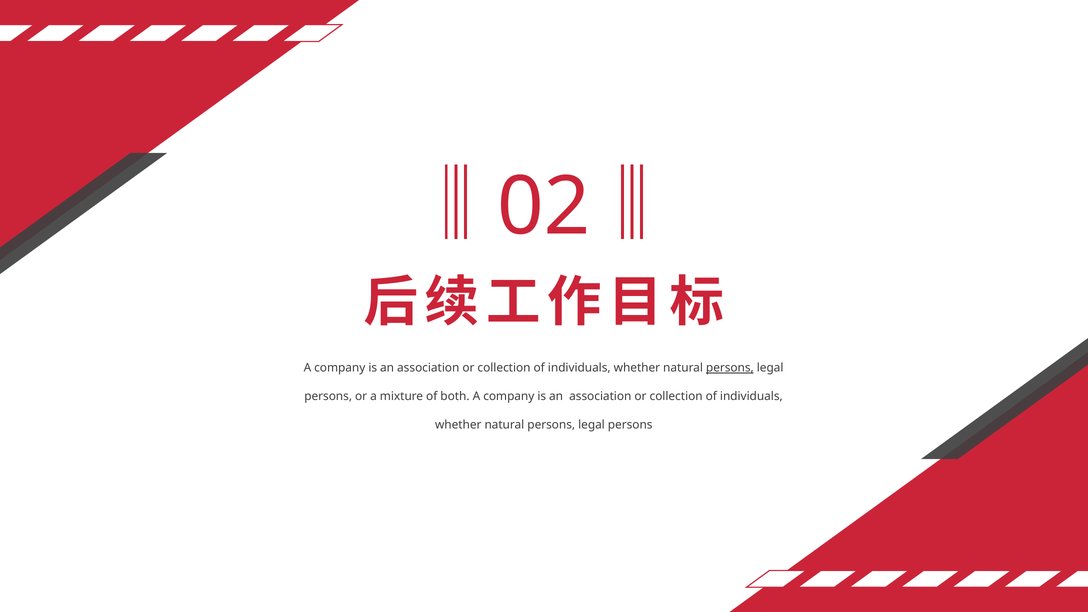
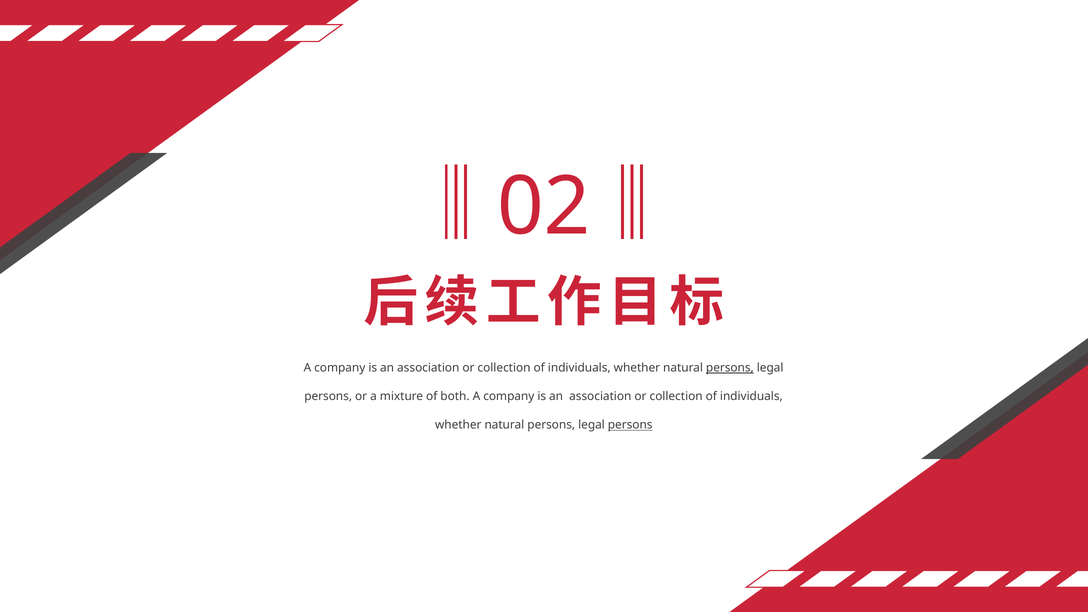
persons at (630, 425) underline: none -> present
